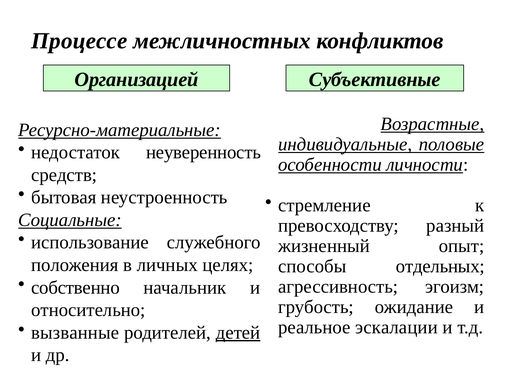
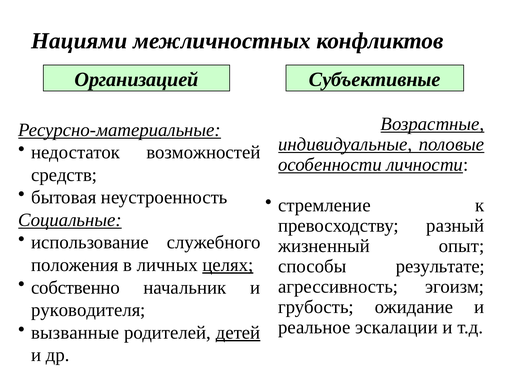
Процессе: Процессе -> Нациями
неуверенность: неуверенность -> возможностей
целях underline: none -> present
отдельных: отдельных -> результате
относительно: относительно -> руководителя
